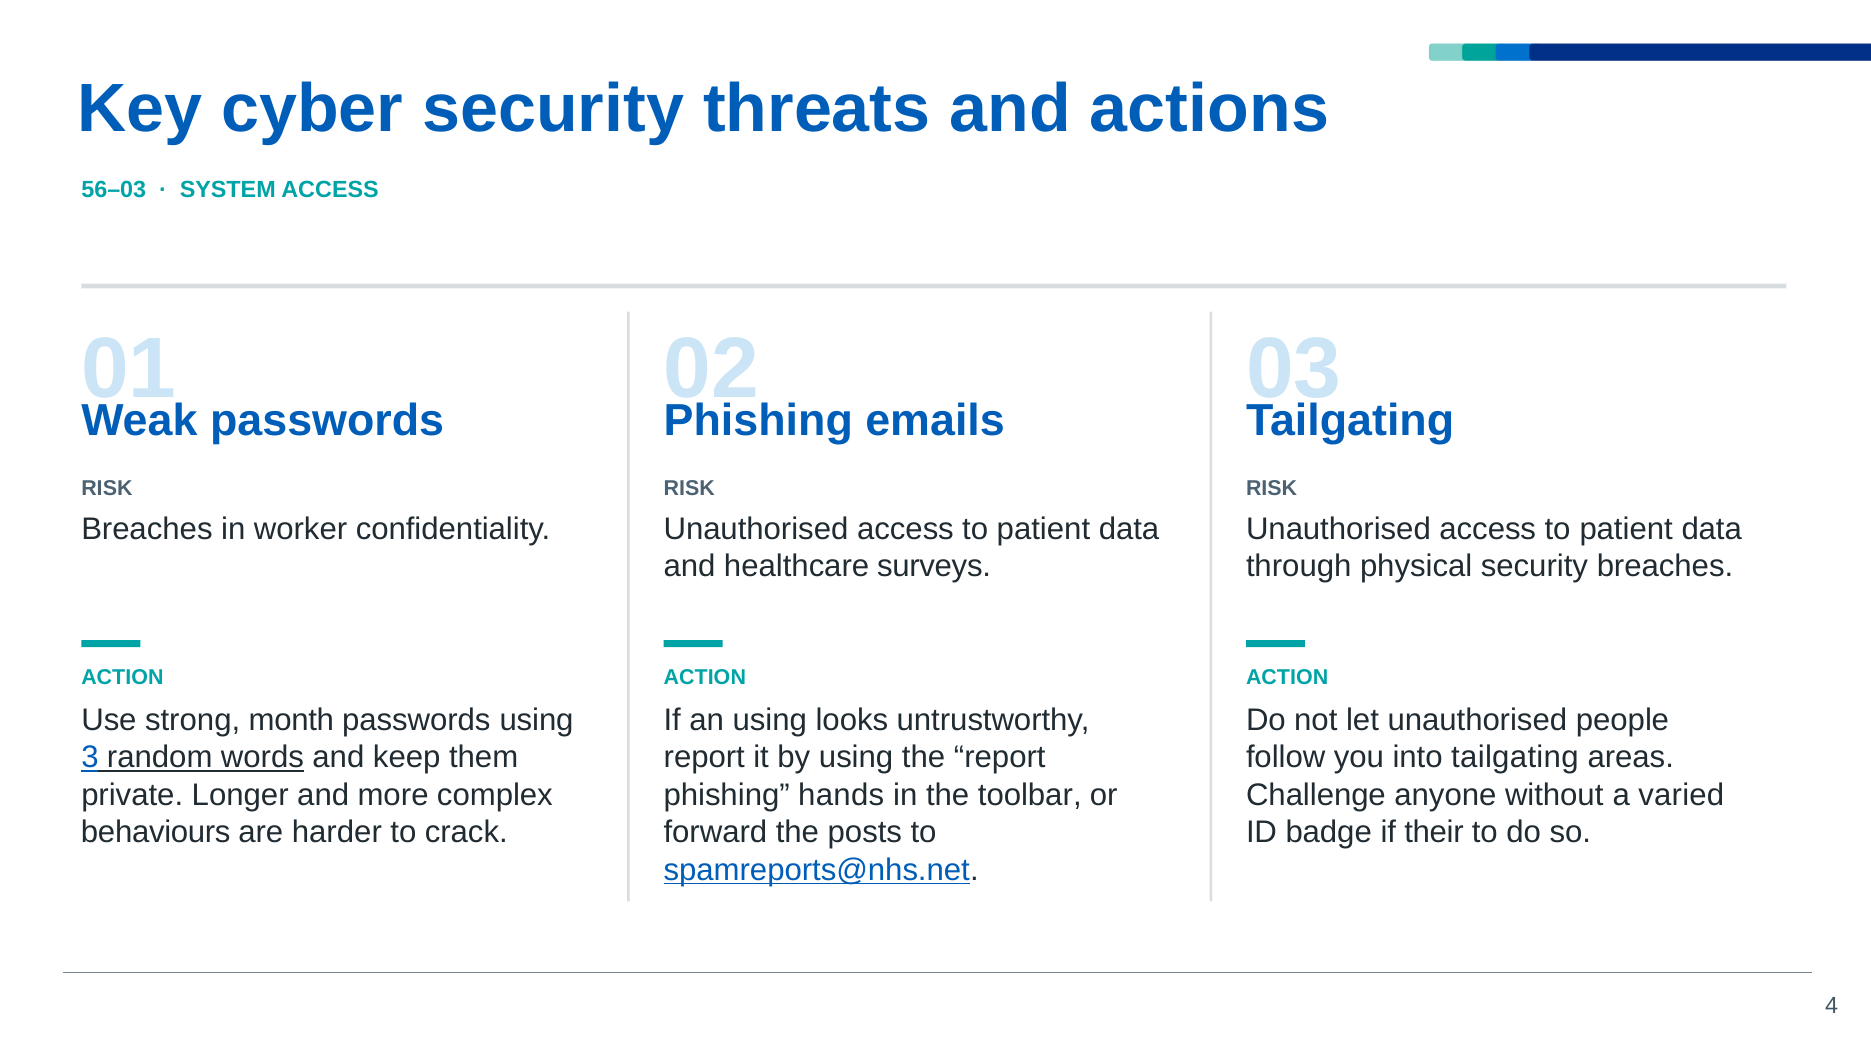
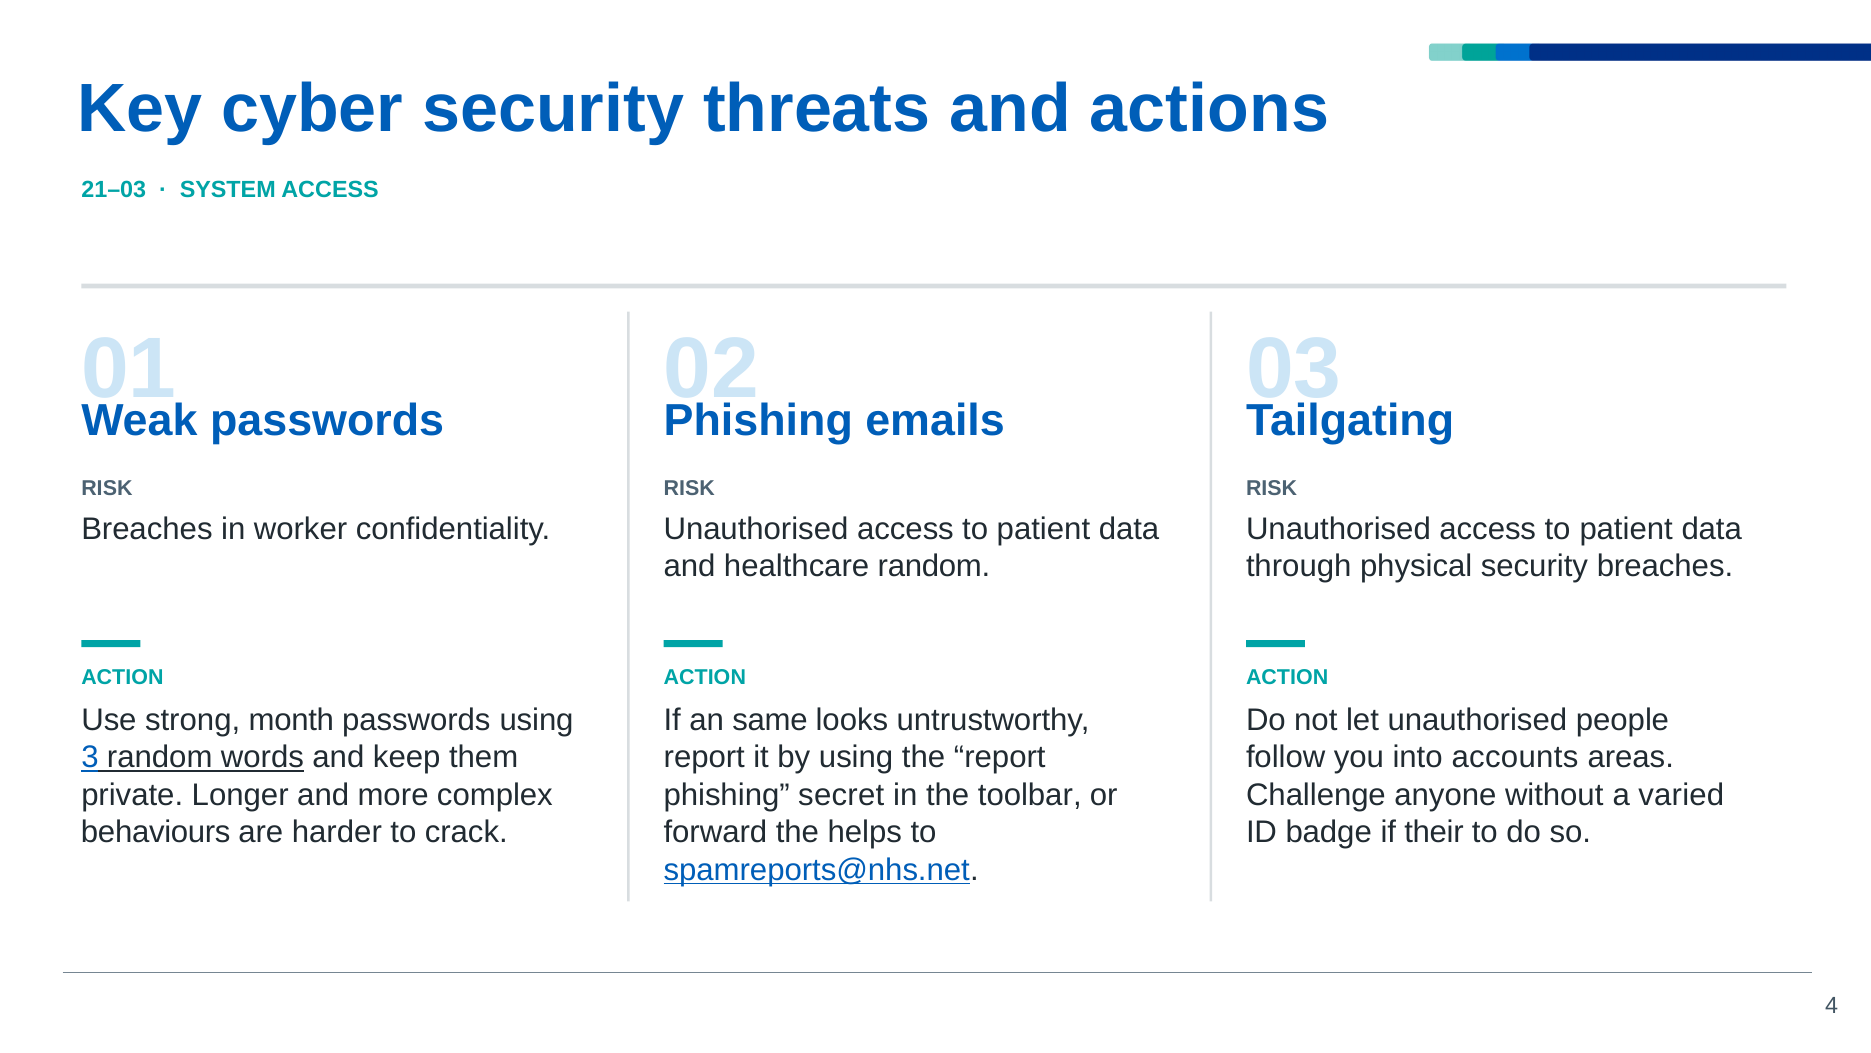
56–03: 56–03 -> 21–03
healthcare surveys: surveys -> random
an using: using -> same
into tailgating: tailgating -> accounts
hands: hands -> secret
posts: posts -> helps
